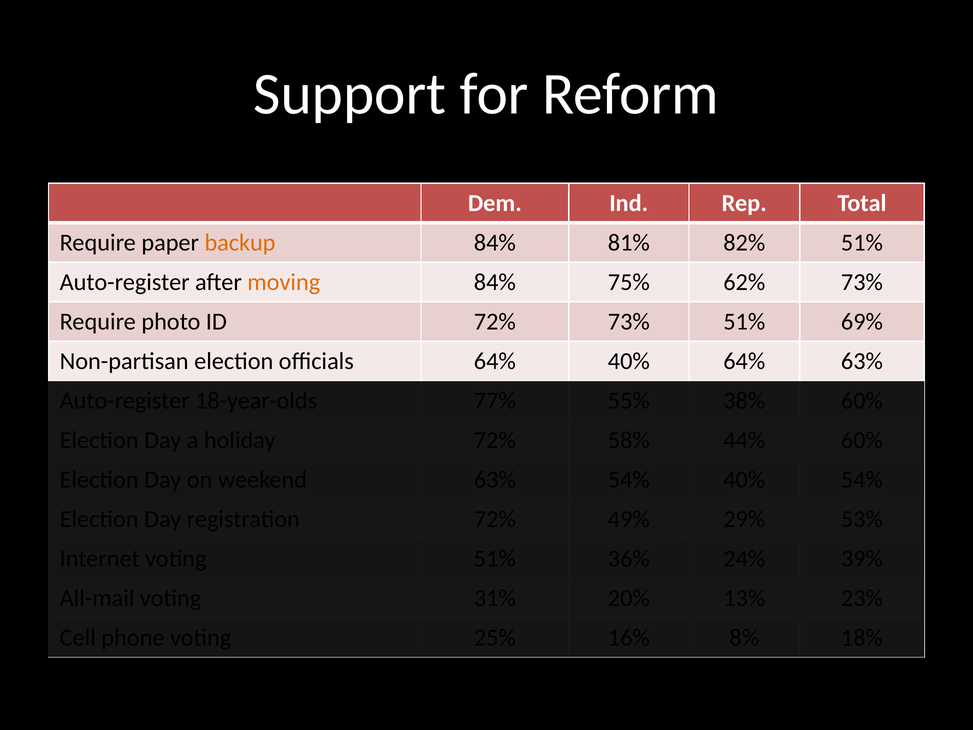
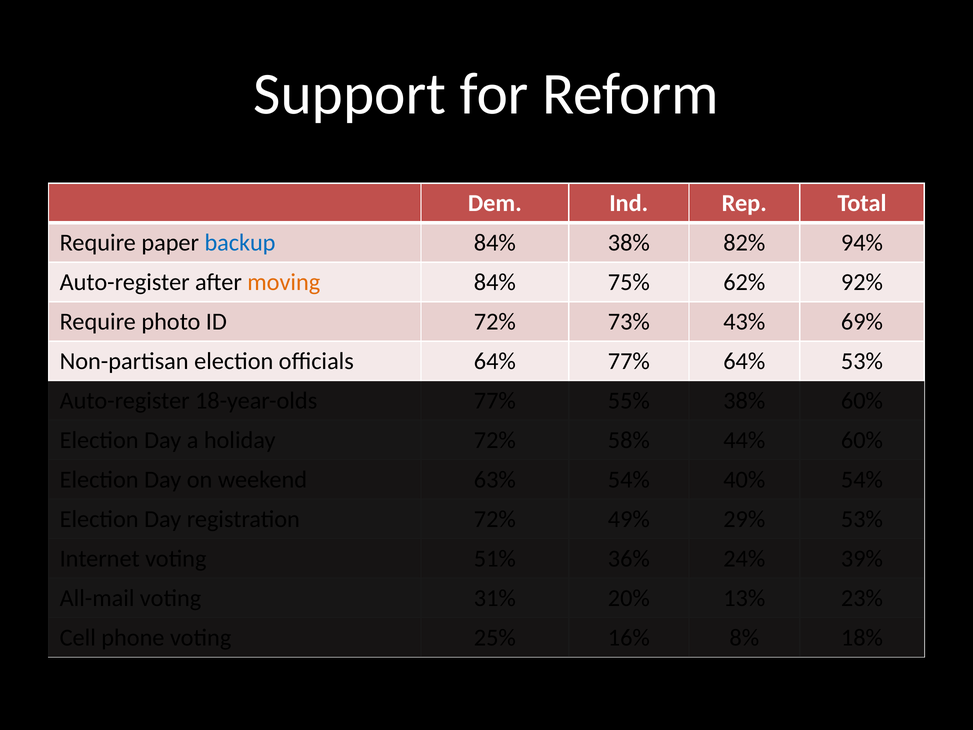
backup colour: orange -> blue
84% 81%: 81% -> 38%
82% 51%: 51% -> 94%
62% 73%: 73% -> 92%
73% 51%: 51% -> 43%
64% 40%: 40% -> 77%
64% 63%: 63% -> 53%
